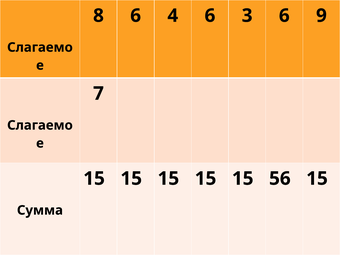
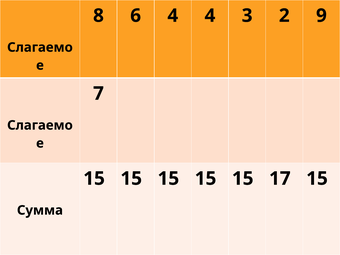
4 6: 6 -> 4
3 6: 6 -> 2
56: 56 -> 17
